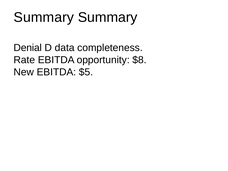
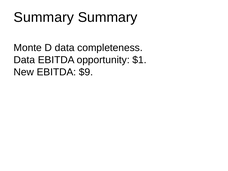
Denial: Denial -> Monte
Rate at (24, 60): Rate -> Data
$8: $8 -> $1
$5: $5 -> $9
